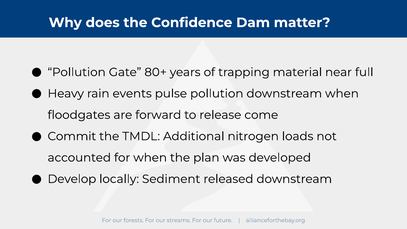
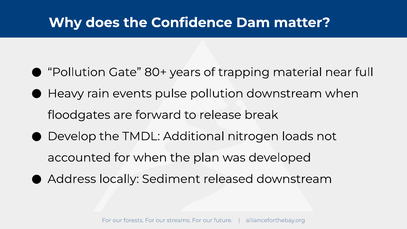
come: come -> break
Commit: Commit -> Develop
Develop: Develop -> Address
